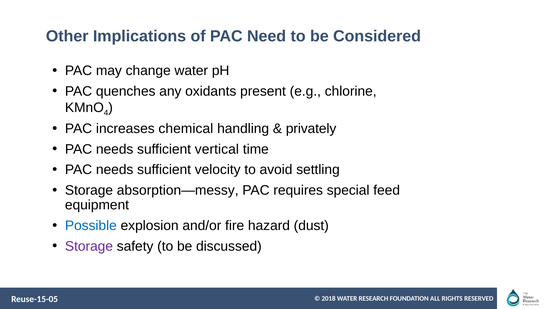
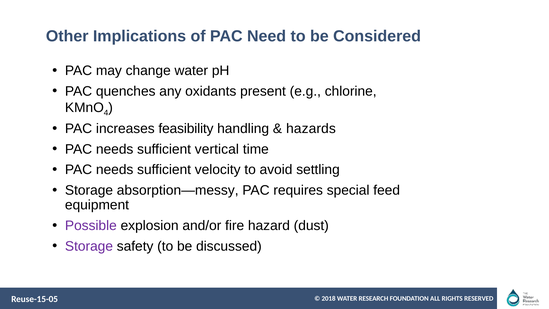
chemical: chemical -> feasibility
privately: privately -> hazards
Possible colour: blue -> purple
